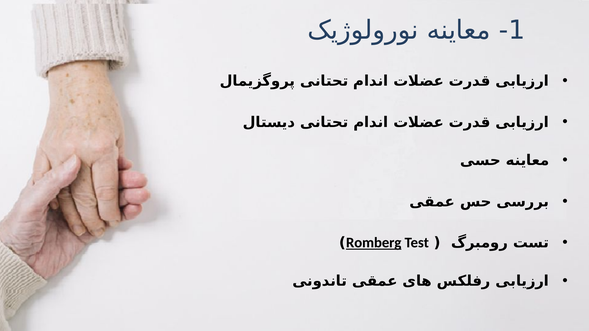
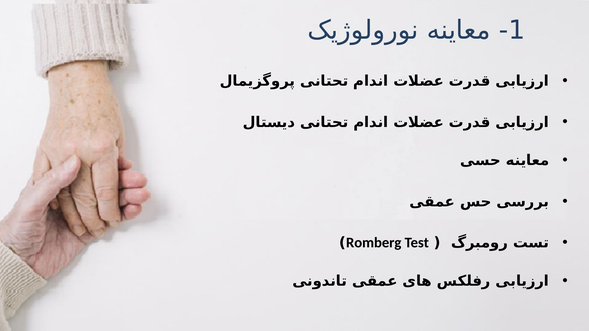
Romberg underline: present -> none
